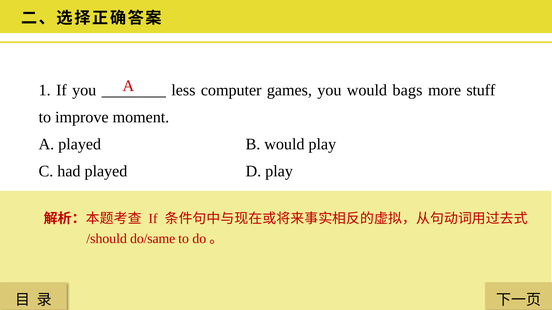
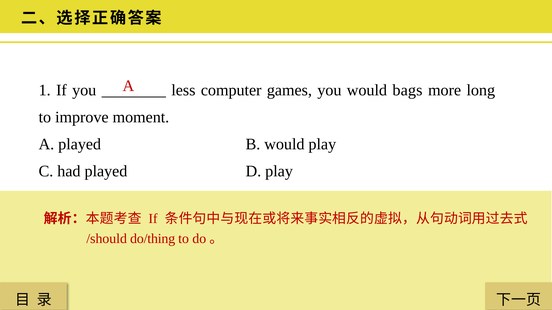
stuff: stuff -> long
do/same: do/same -> do/thing
